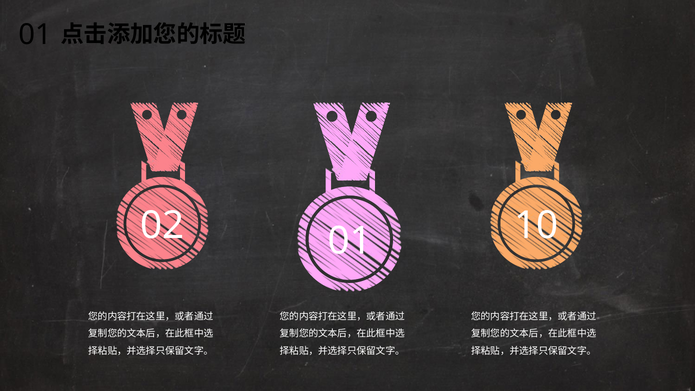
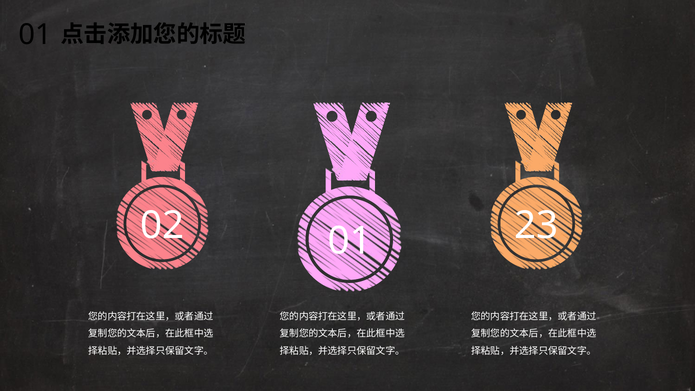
10: 10 -> 23
